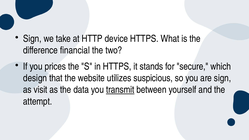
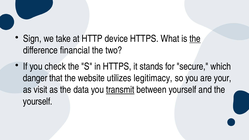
the at (195, 39) underline: none -> present
prices: prices -> check
design: design -> danger
suspicious: suspicious -> legitimacy
are sign: sign -> your
attempt at (38, 101): attempt -> yourself
